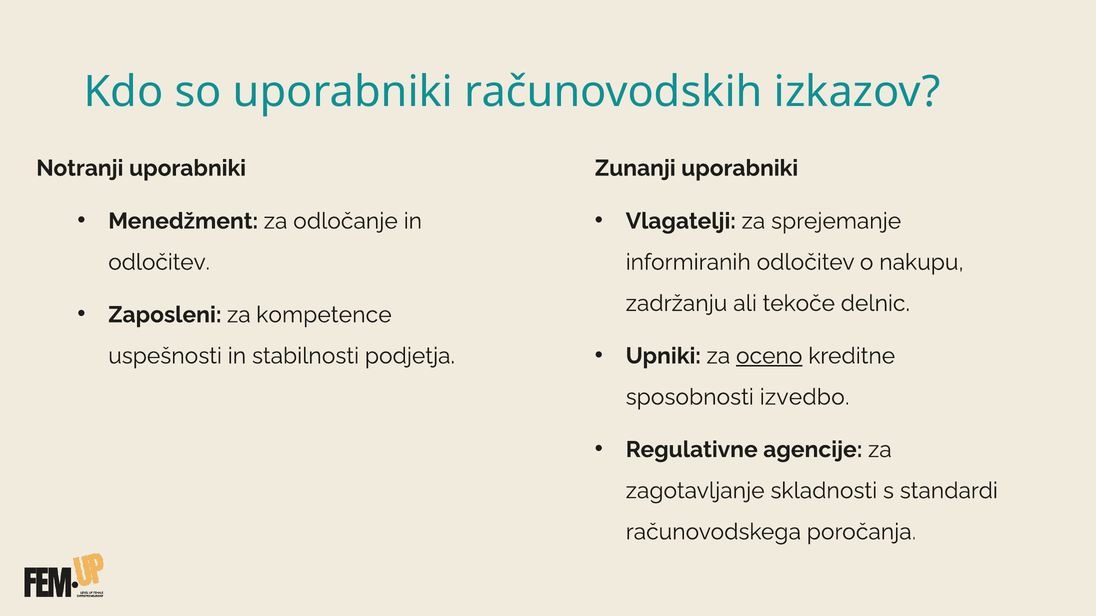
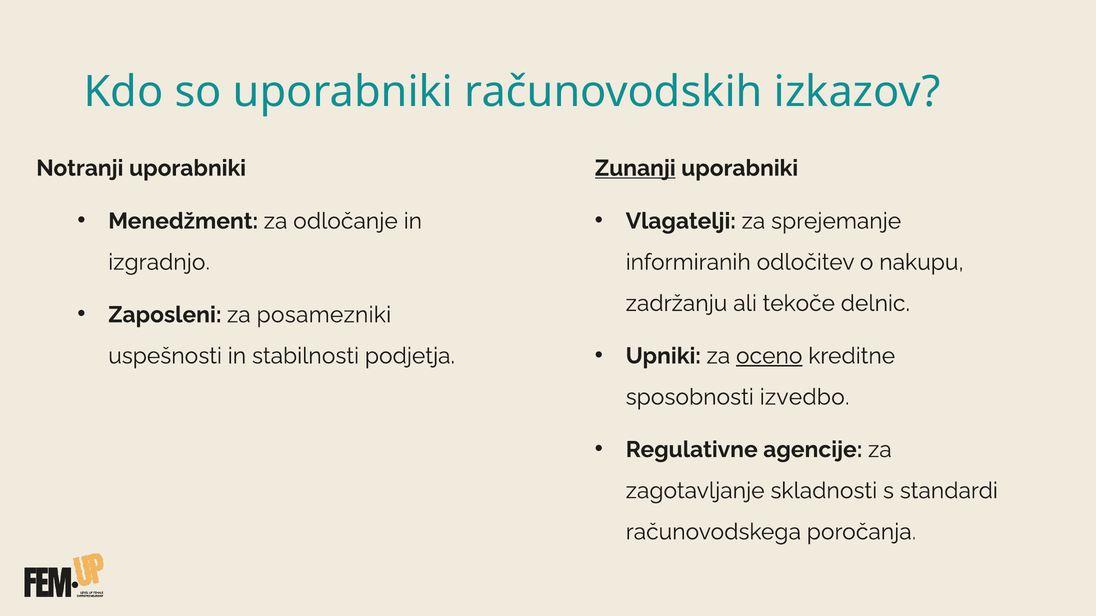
Zunanji underline: none -> present
odločitev at (159, 262): odločitev -> izgradnjo
kompetence: kompetence -> posamezniki
